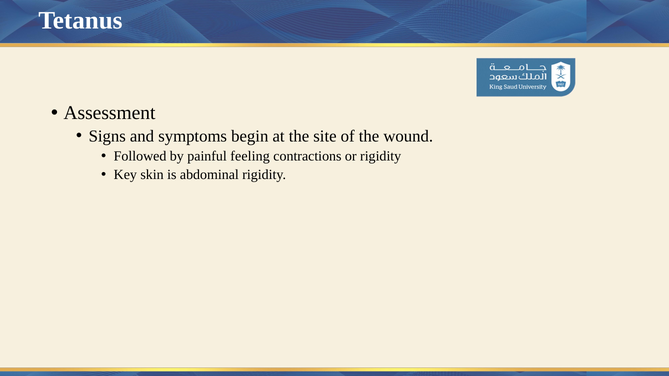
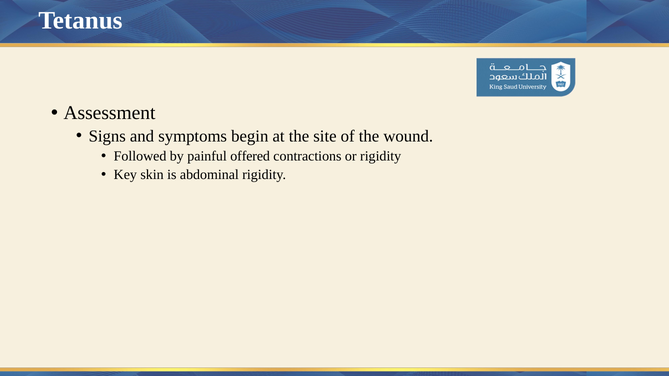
feeling: feeling -> offered
